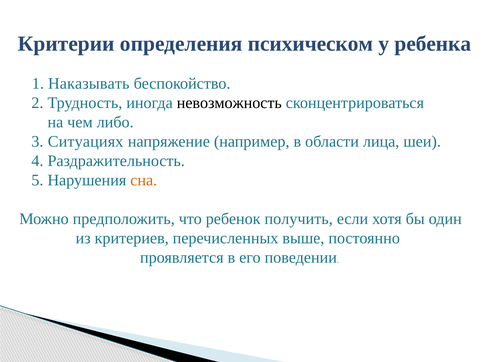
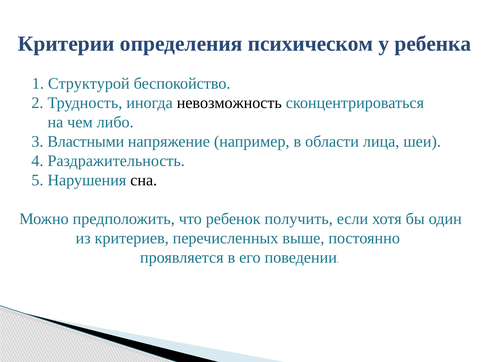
Наказывать: Наказывать -> Структурой
Ситуациях: Ситуациях -> Властными
сна colour: orange -> black
